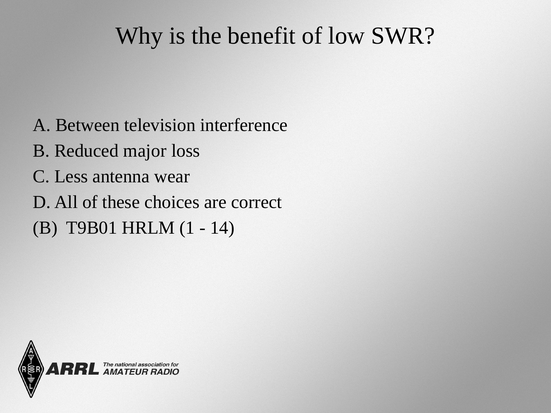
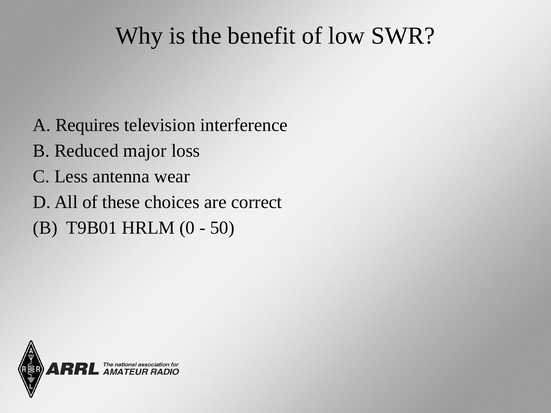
Between: Between -> Requires
1: 1 -> 0
14: 14 -> 50
